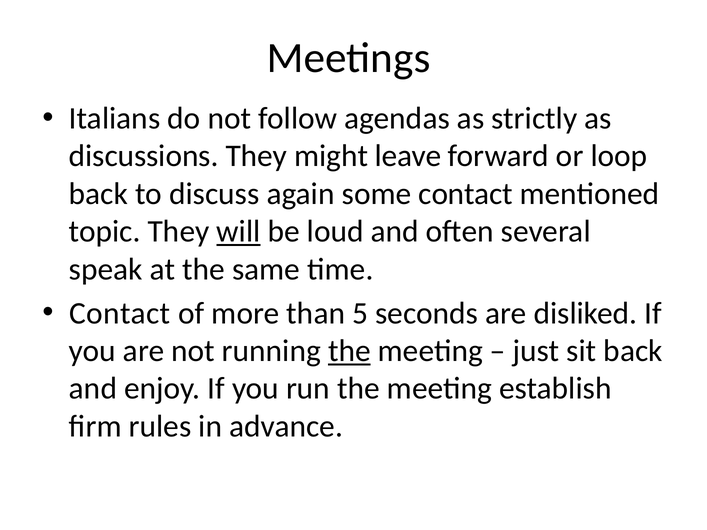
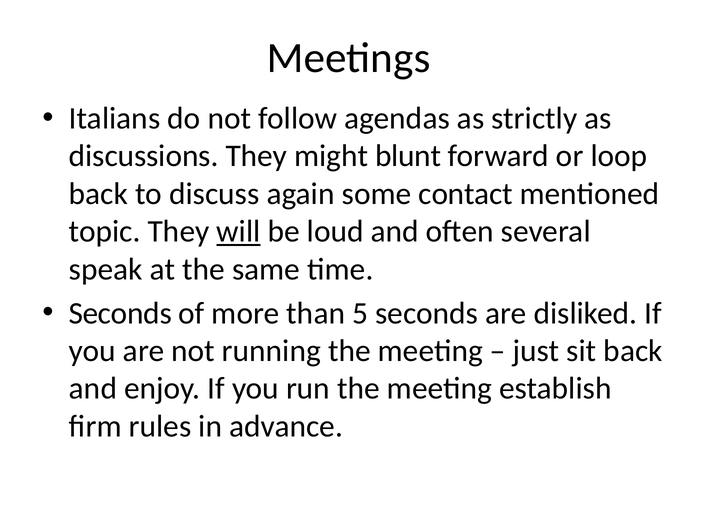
leave: leave -> blunt
Contact at (120, 313): Contact -> Seconds
the at (349, 351) underline: present -> none
